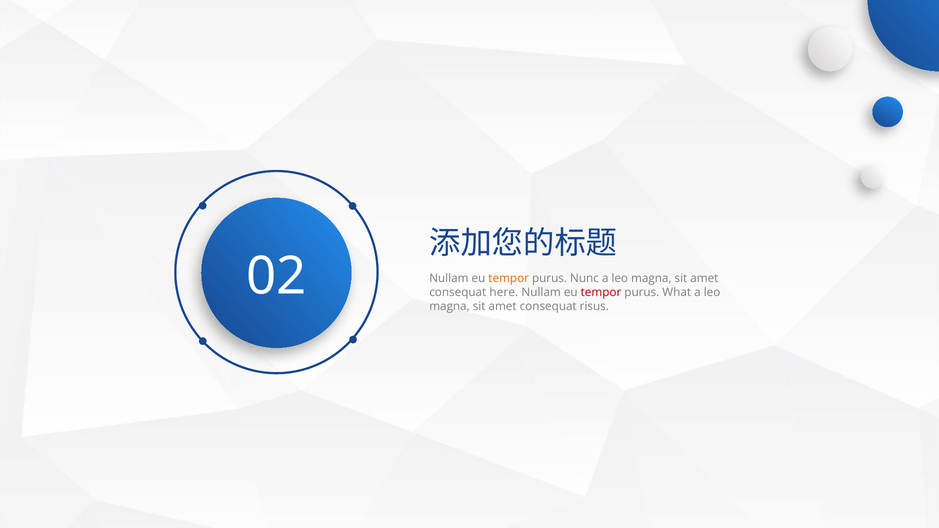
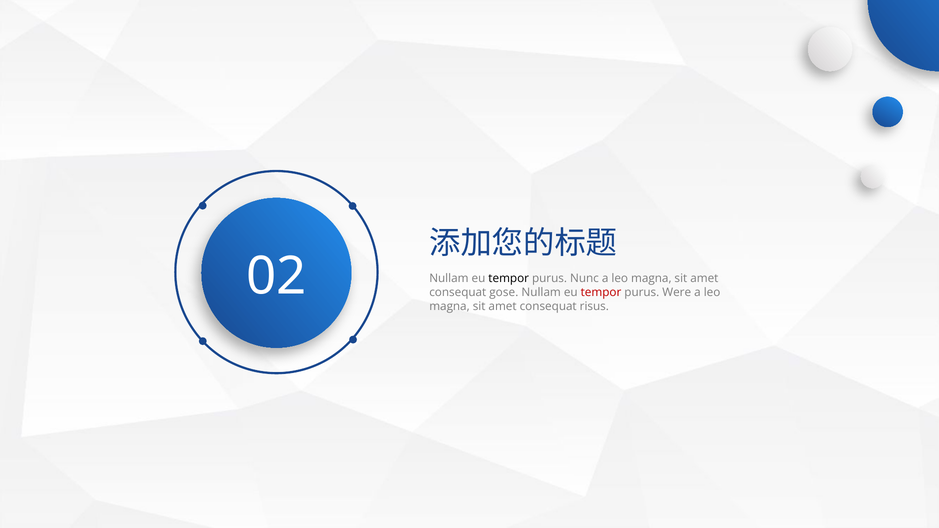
tempor at (509, 278) colour: orange -> black
here: here -> gose
What: What -> Were
